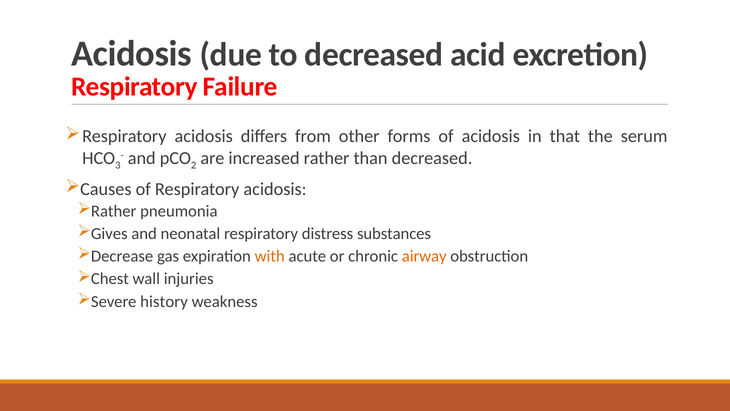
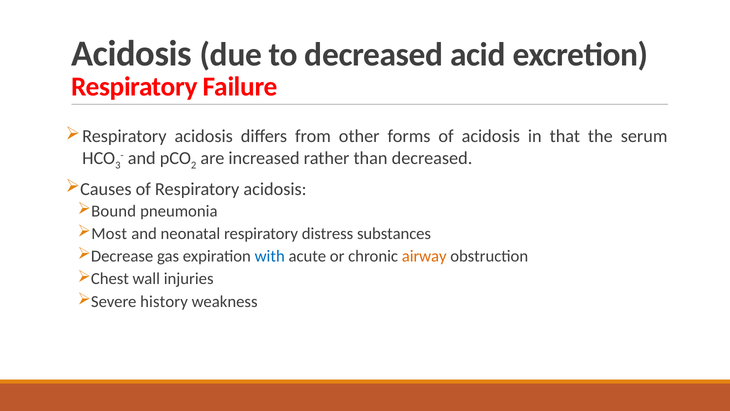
Rather at (114, 211): Rather -> Bound
Gives: Gives -> Most
with colour: orange -> blue
